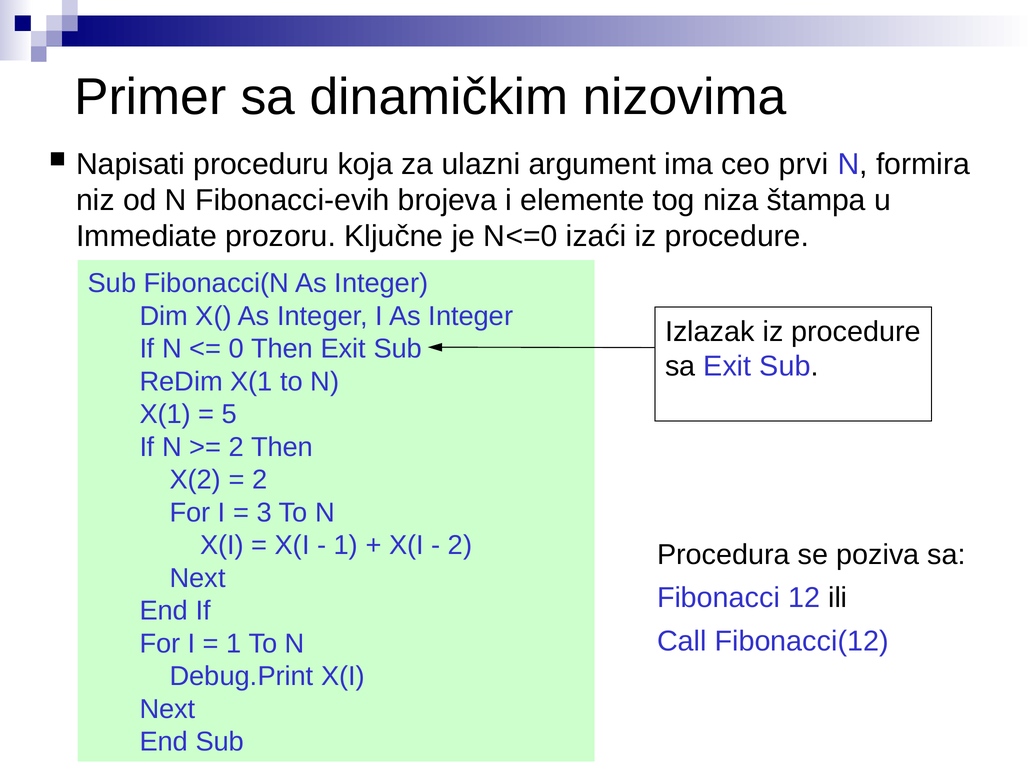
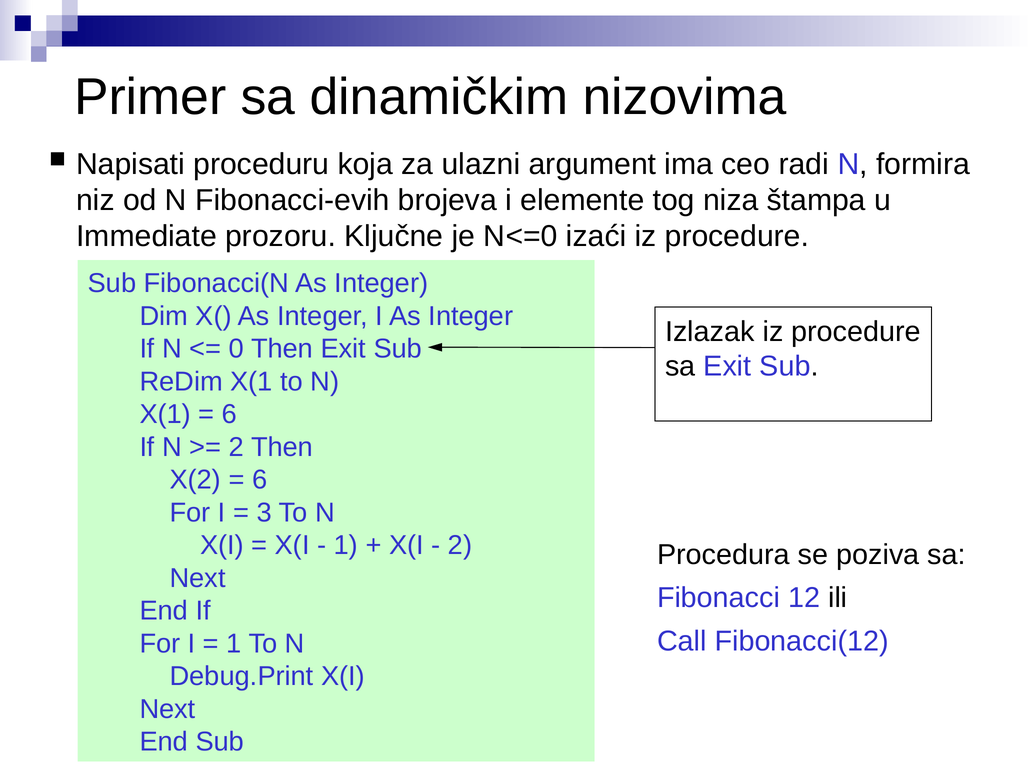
prvi: prvi -> radi
5 at (229, 415): 5 -> 6
2 at (260, 480): 2 -> 6
